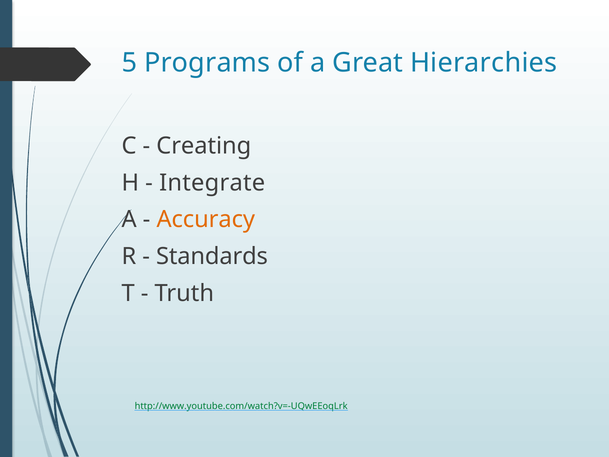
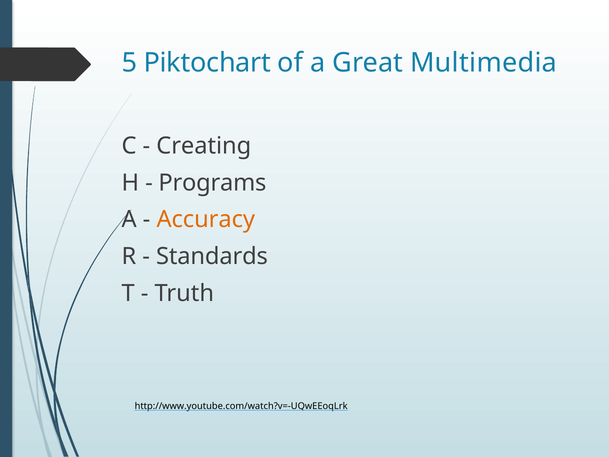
Programs: Programs -> Piktochart
Hierarchies: Hierarchies -> Multimedia
Integrate: Integrate -> Programs
http://www.youtube.com/watch?v=-UQwEEoqLrk colour: green -> black
